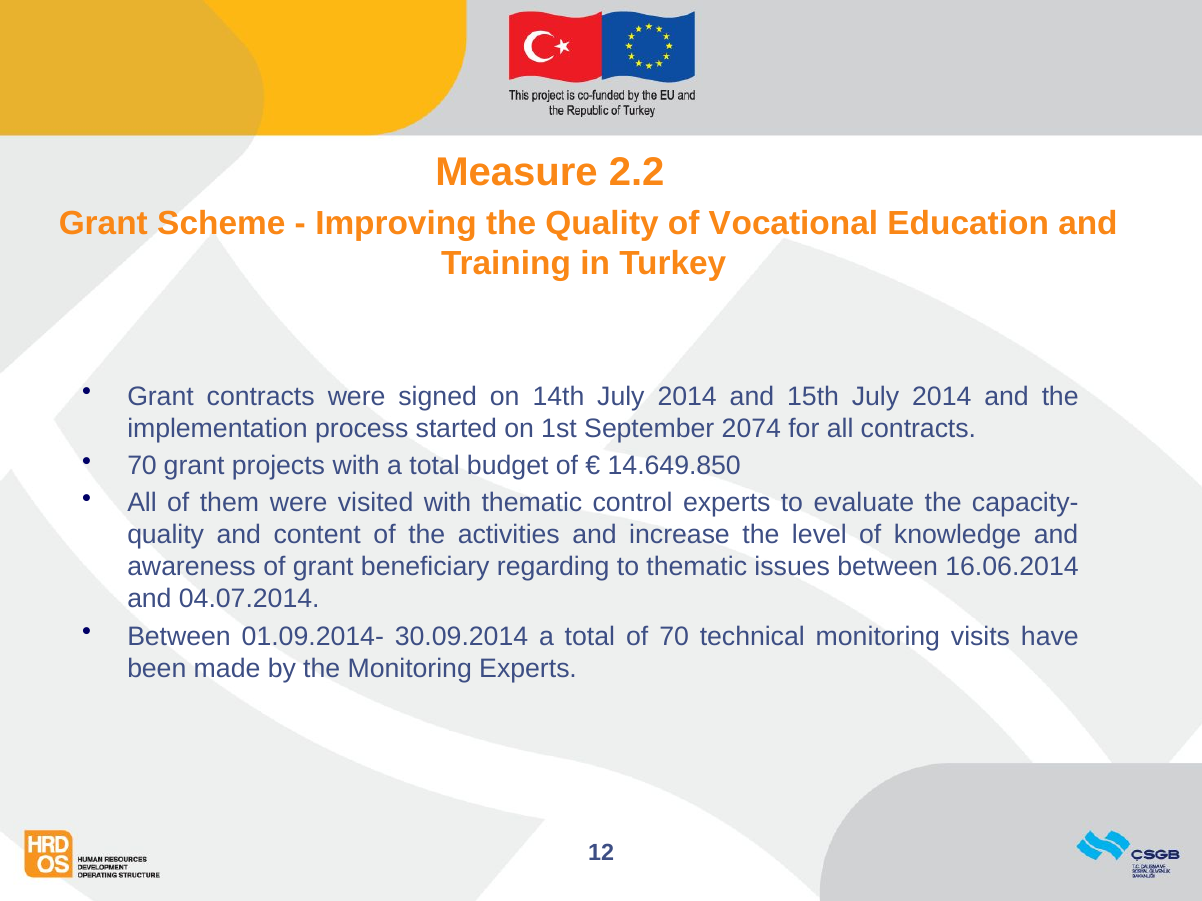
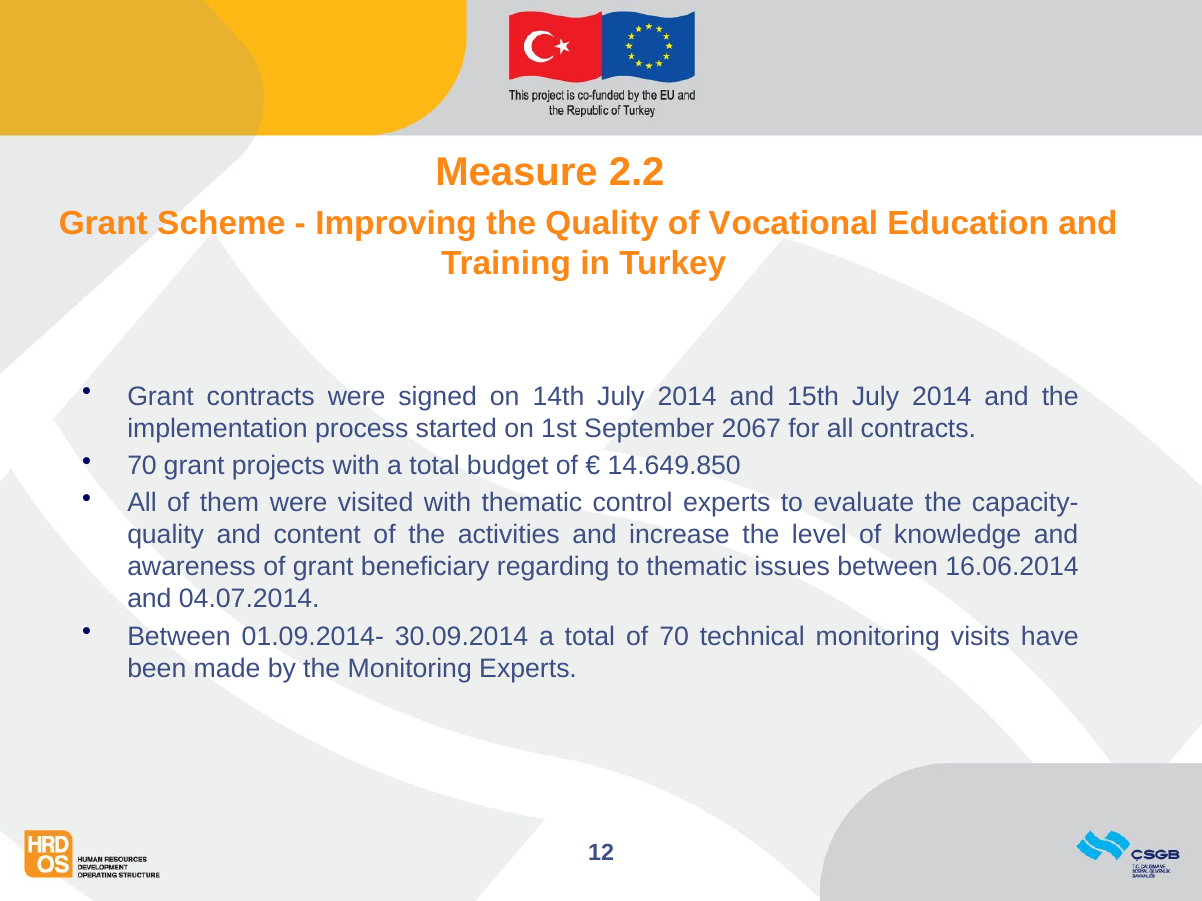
2074: 2074 -> 2067
